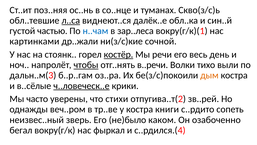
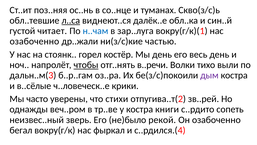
частью: частью -> читает
зар..леса: зар..леса -> зар..луга
картинками at (34, 41): картинками -> озабоченно
сочной: сочной -> частью
костёр underline: present -> none
Мы речи: речи -> день
дым colour: orange -> purple
ч..ловеческ..е underline: present -> none
каком: каком -> рекой
